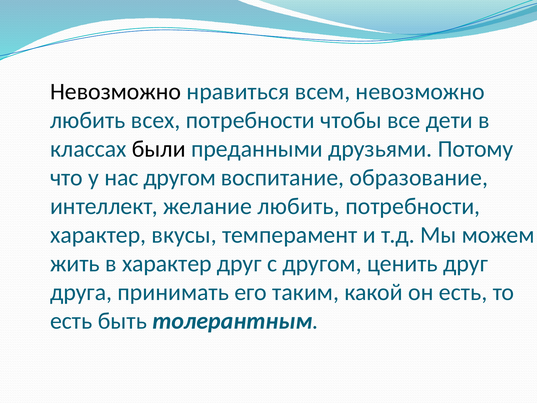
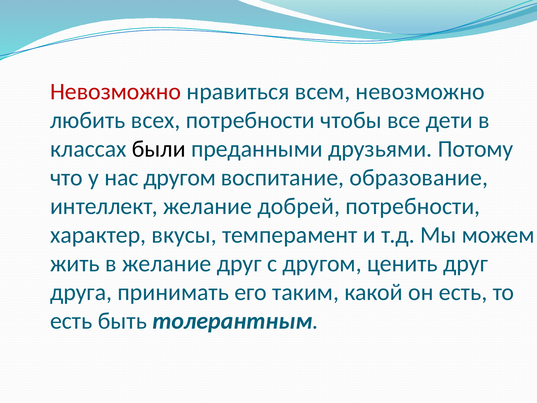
Невозможно at (116, 91) colour: black -> red
желание любить: любить -> добрей
в характер: характер -> желание
